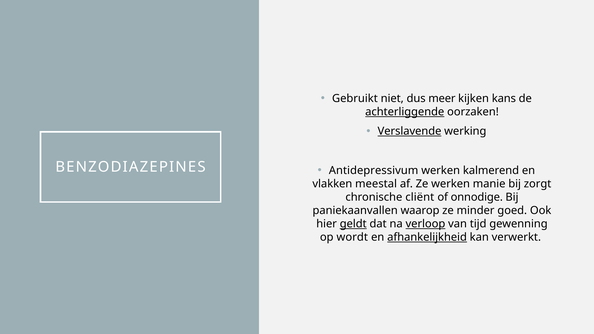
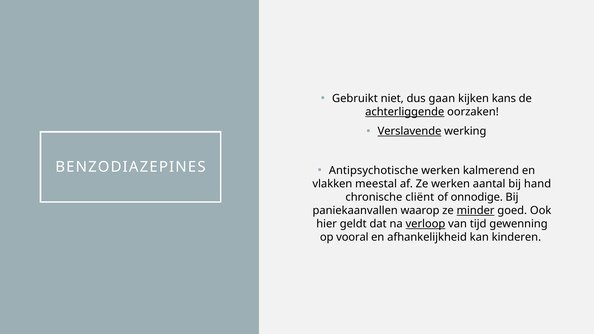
meer: meer -> gaan
Antidepressivum: Antidepressivum -> Antipsychotische
manie: manie -> aantal
zorgt: zorgt -> hand
minder underline: none -> present
geldt underline: present -> none
wordt: wordt -> vooral
afhankelijkheid underline: present -> none
verwerkt: verwerkt -> kinderen
